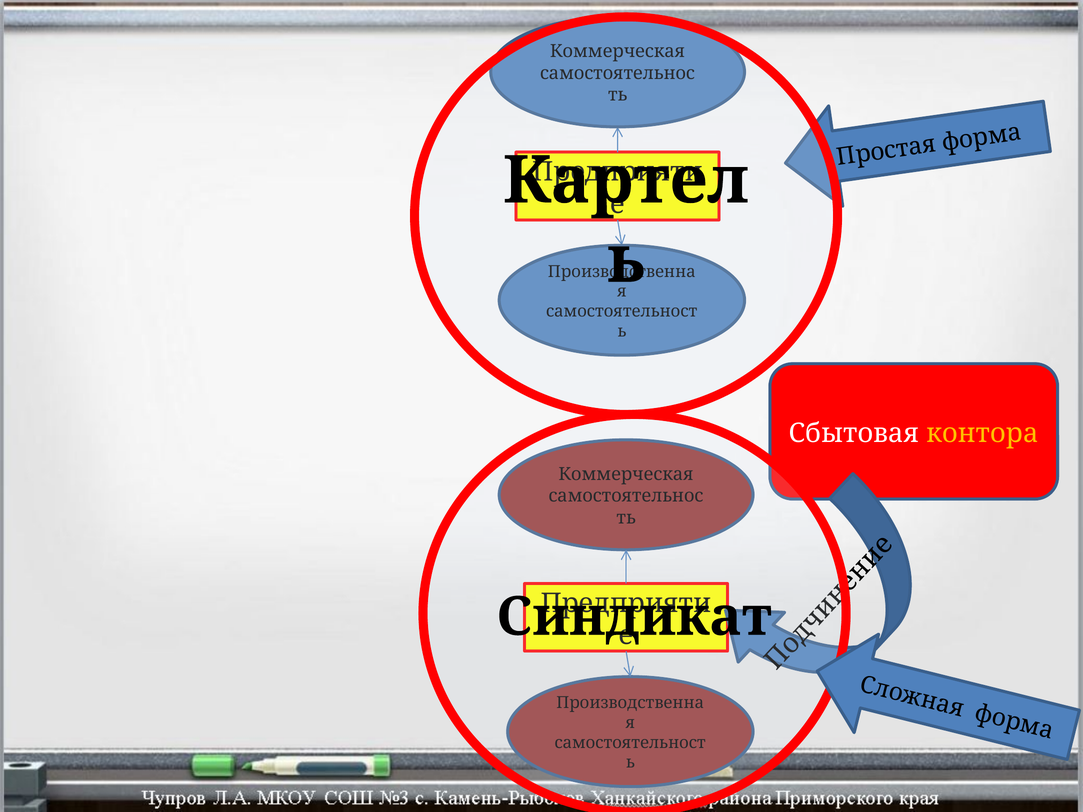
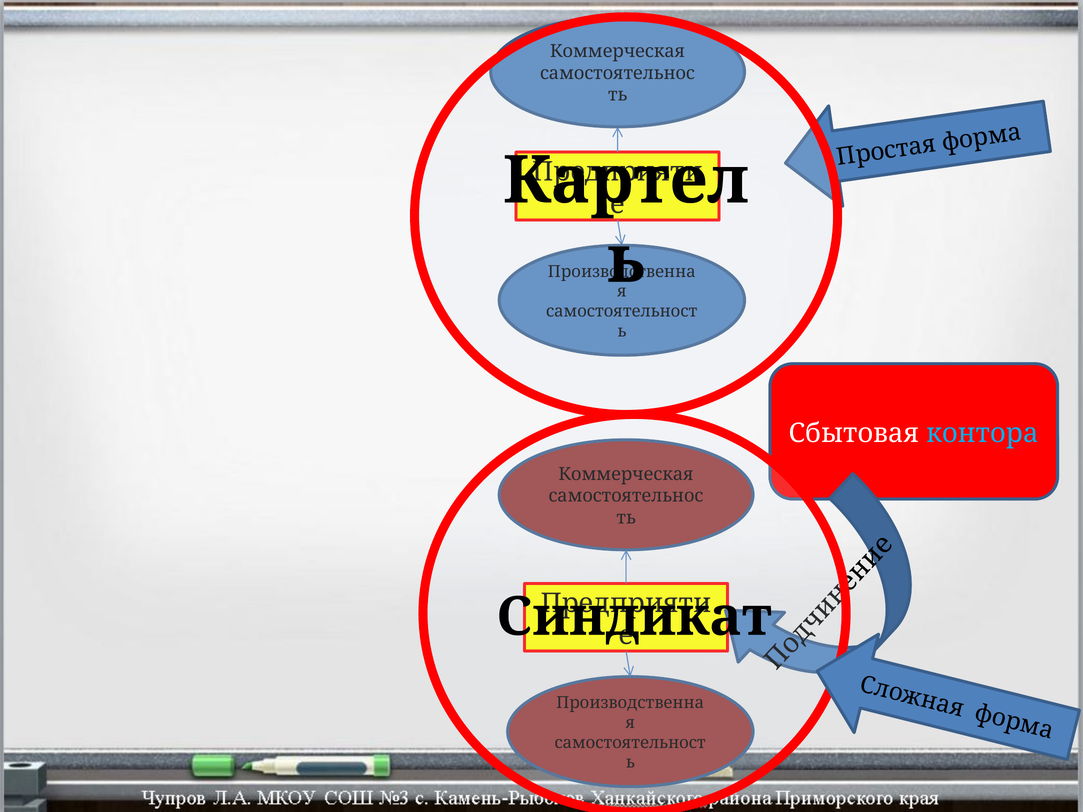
контора colour: yellow -> light blue
